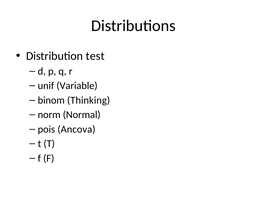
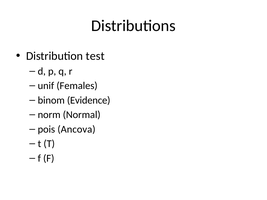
Variable: Variable -> Females
Thinking: Thinking -> Evidence
